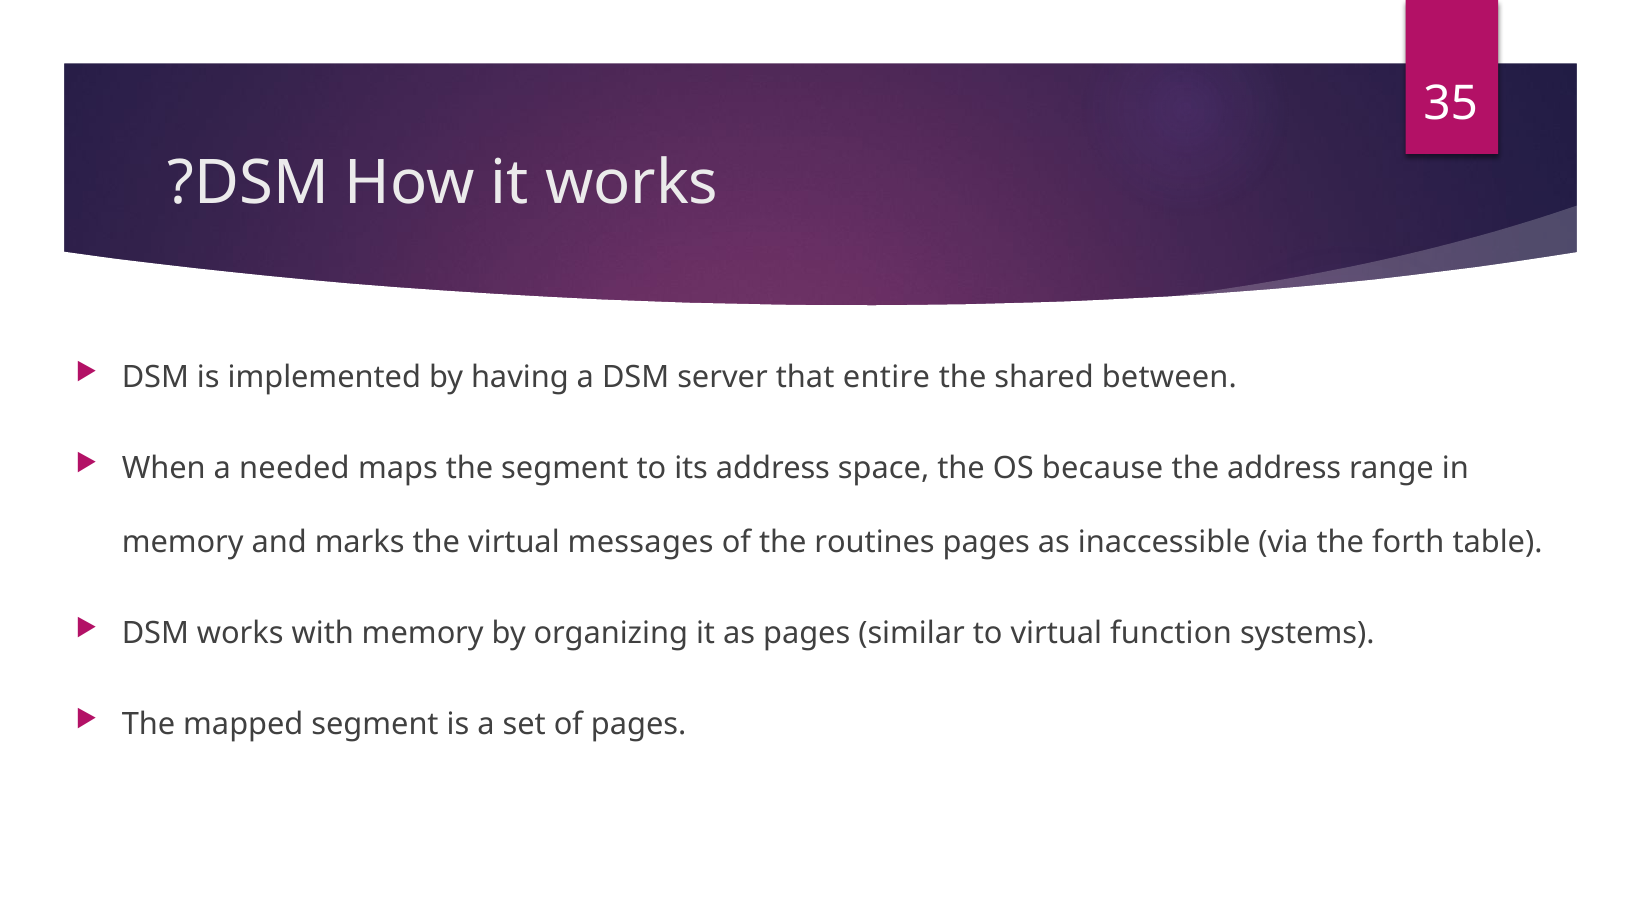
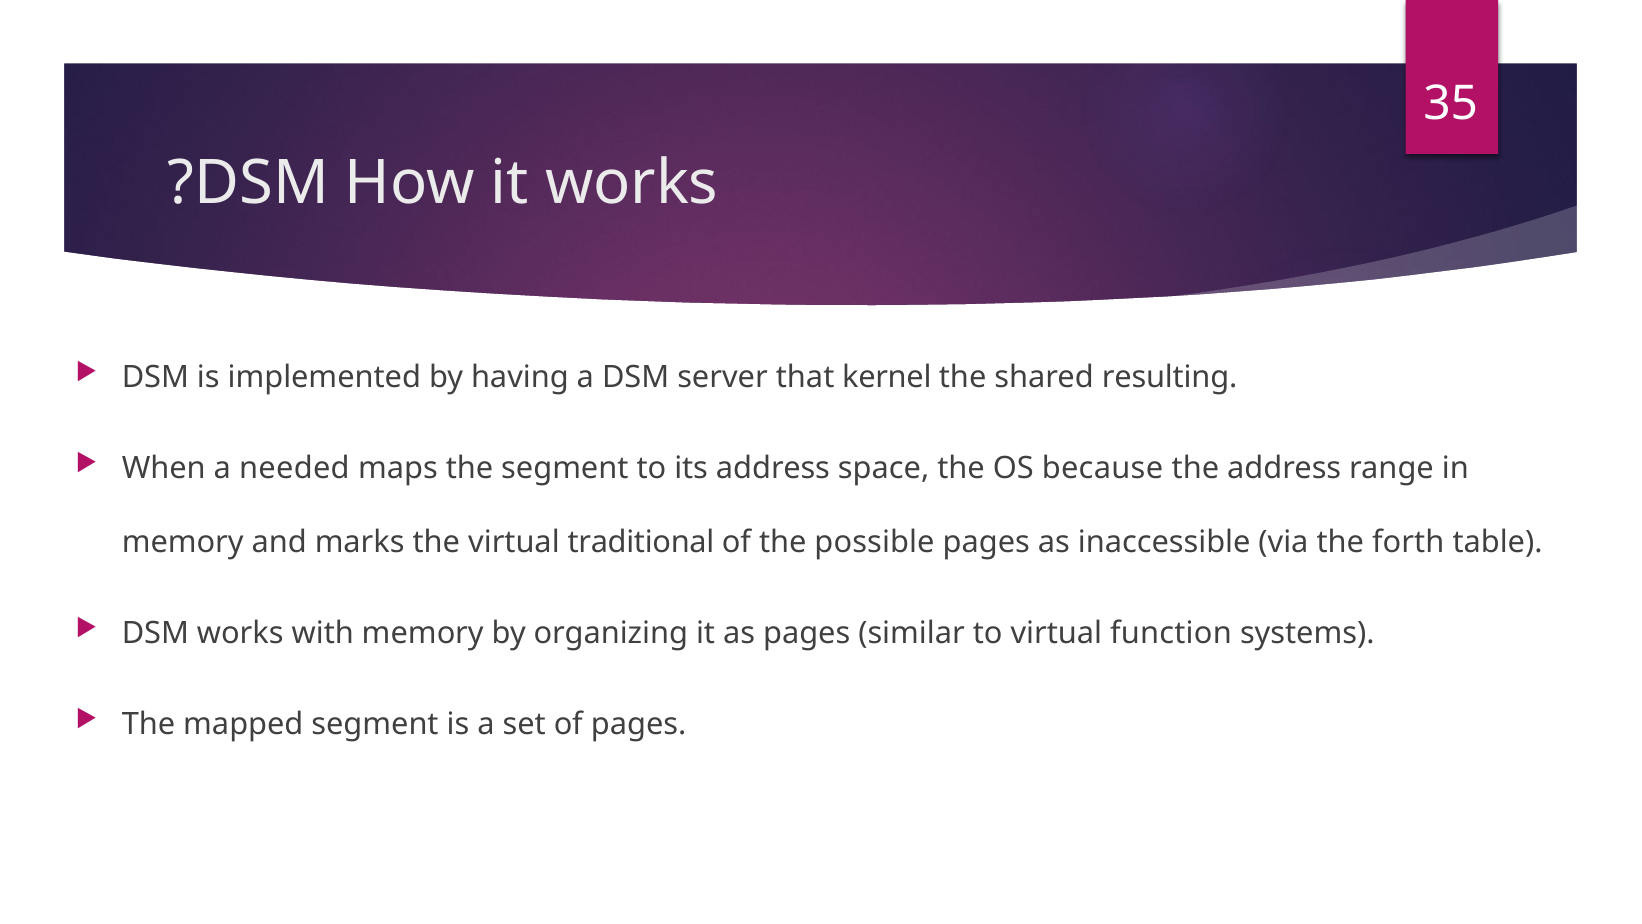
entire: entire -> kernel
between: between -> resulting
messages: messages -> traditional
routines: routines -> possible
